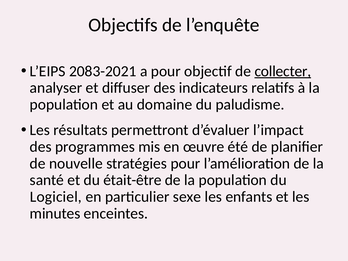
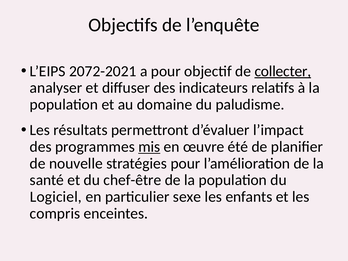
2083-2021: 2083-2021 -> 2072-2021
mis underline: none -> present
était-être: était-être -> chef-être
minutes: minutes -> compris
